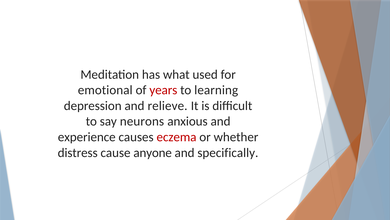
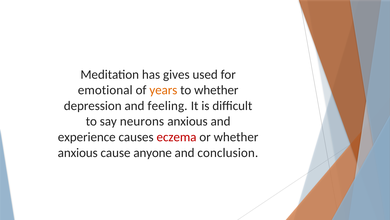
what: what -> gives
years colour: red -> orange
to learning: learning -> whether
relieve: relieve -> feeling
distress at (78, 152): distress -> anxious
specifically: specifically -> conclusion
